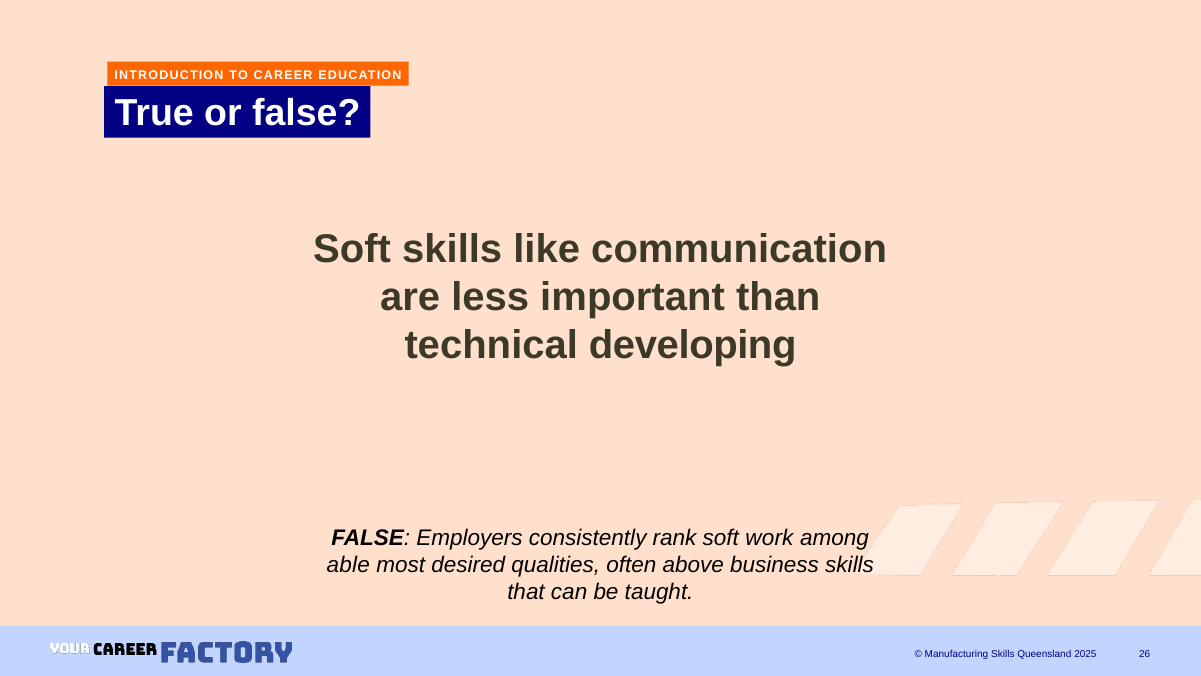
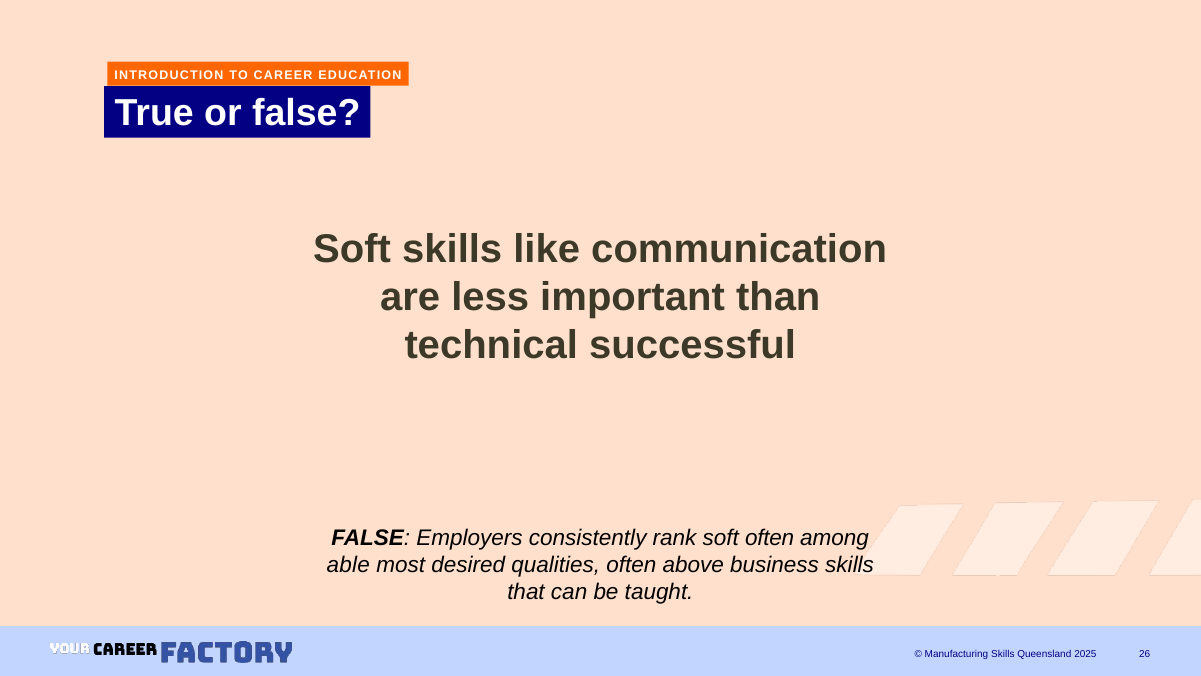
developing: developing -> successful
soft work: work -> often
